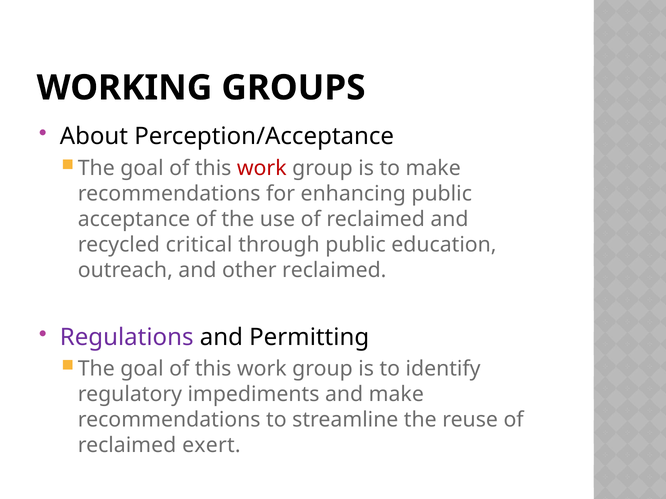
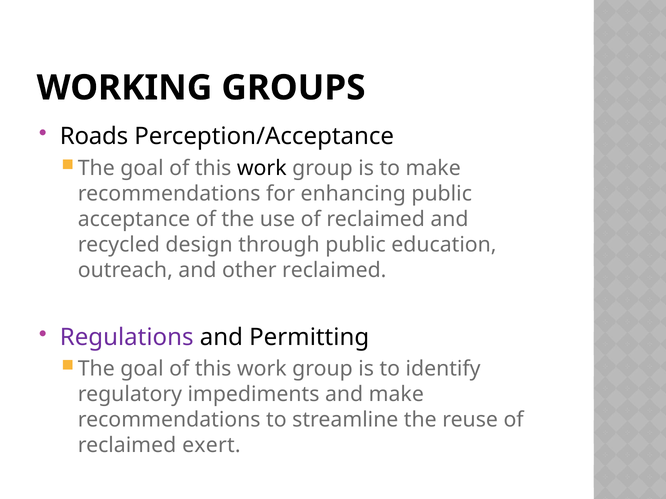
About: About -> Roads
work at (262, 168) colour: red -> black
critical: critical -> design
